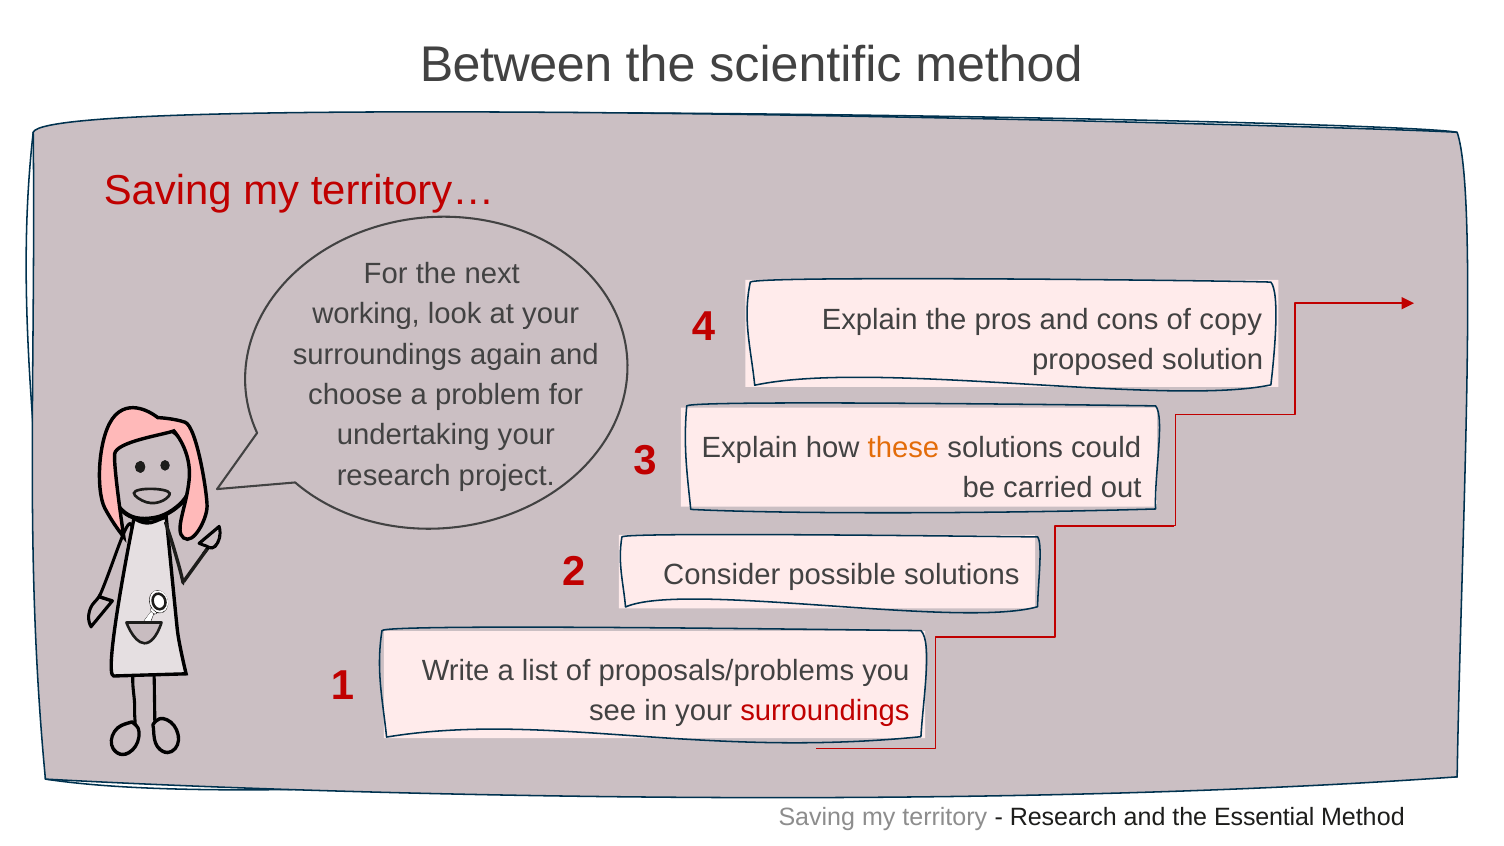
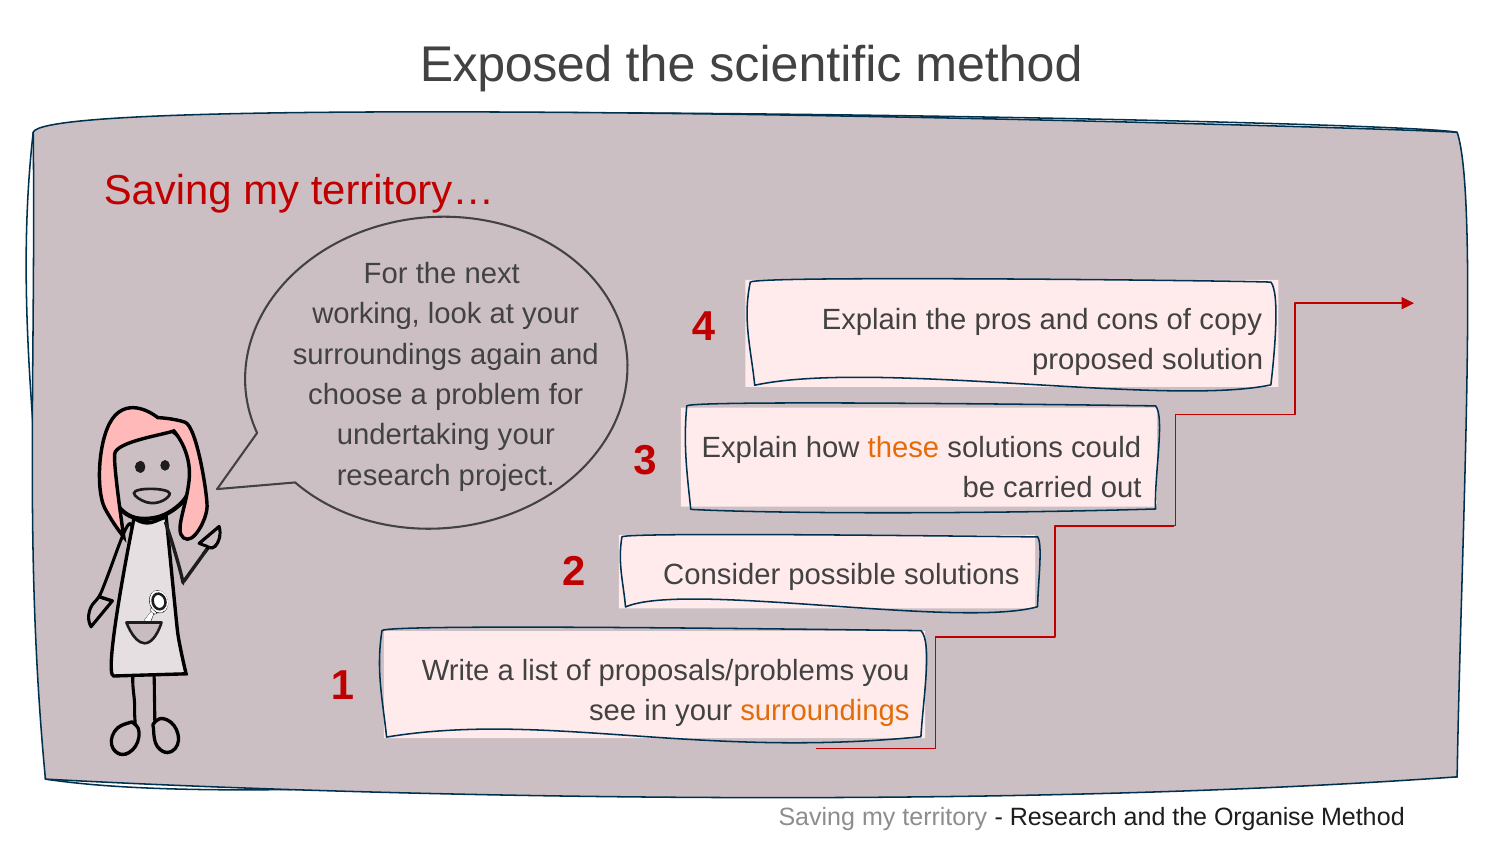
Between: Between -> Exposed
surroundings at (825, 711) colour: red -> orange
Essential: Essential -> Organise
